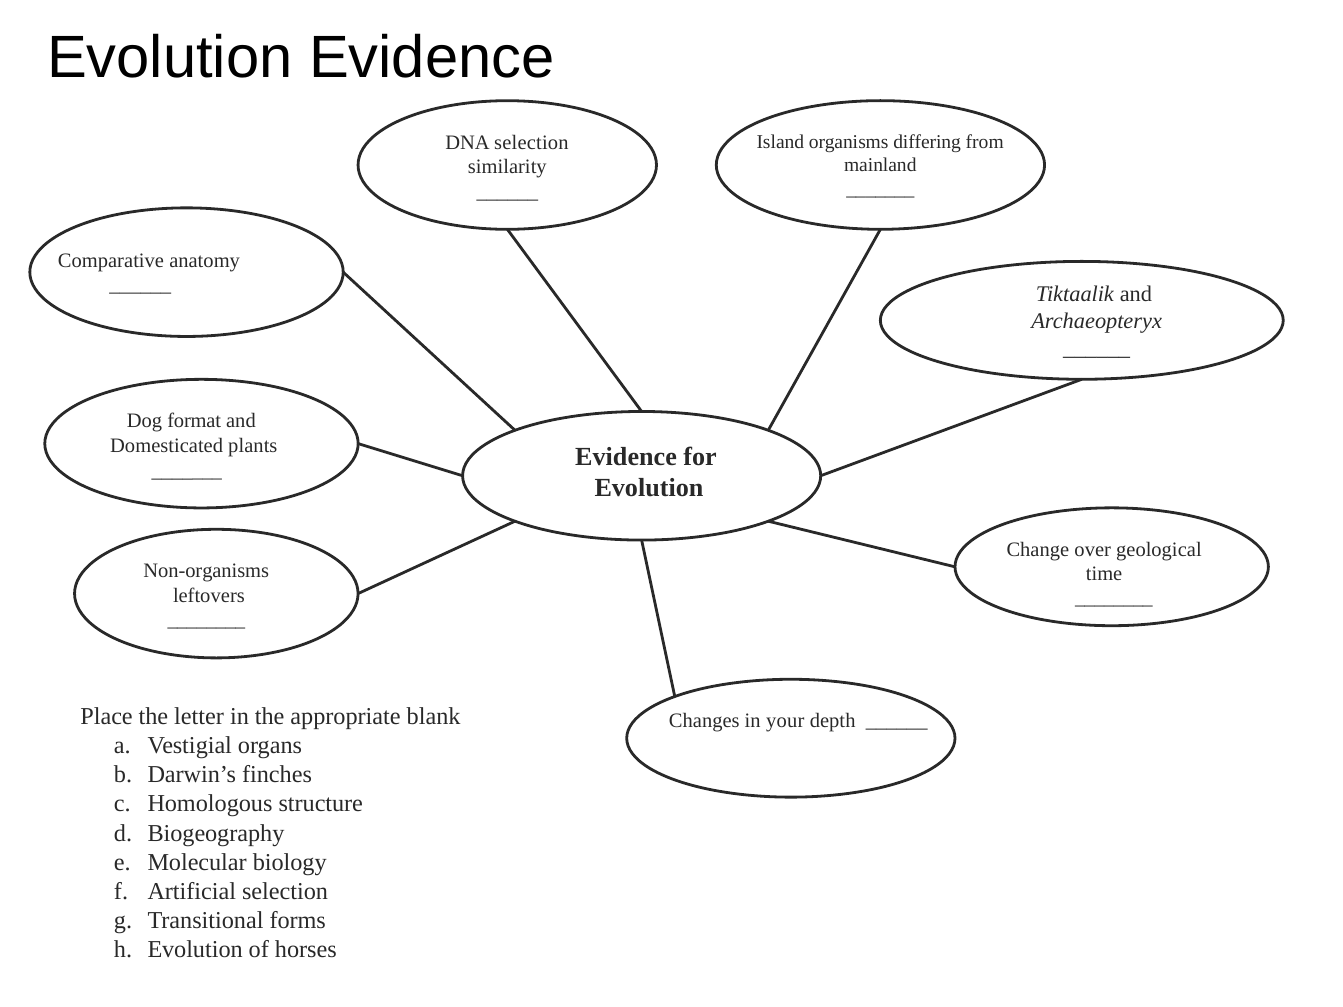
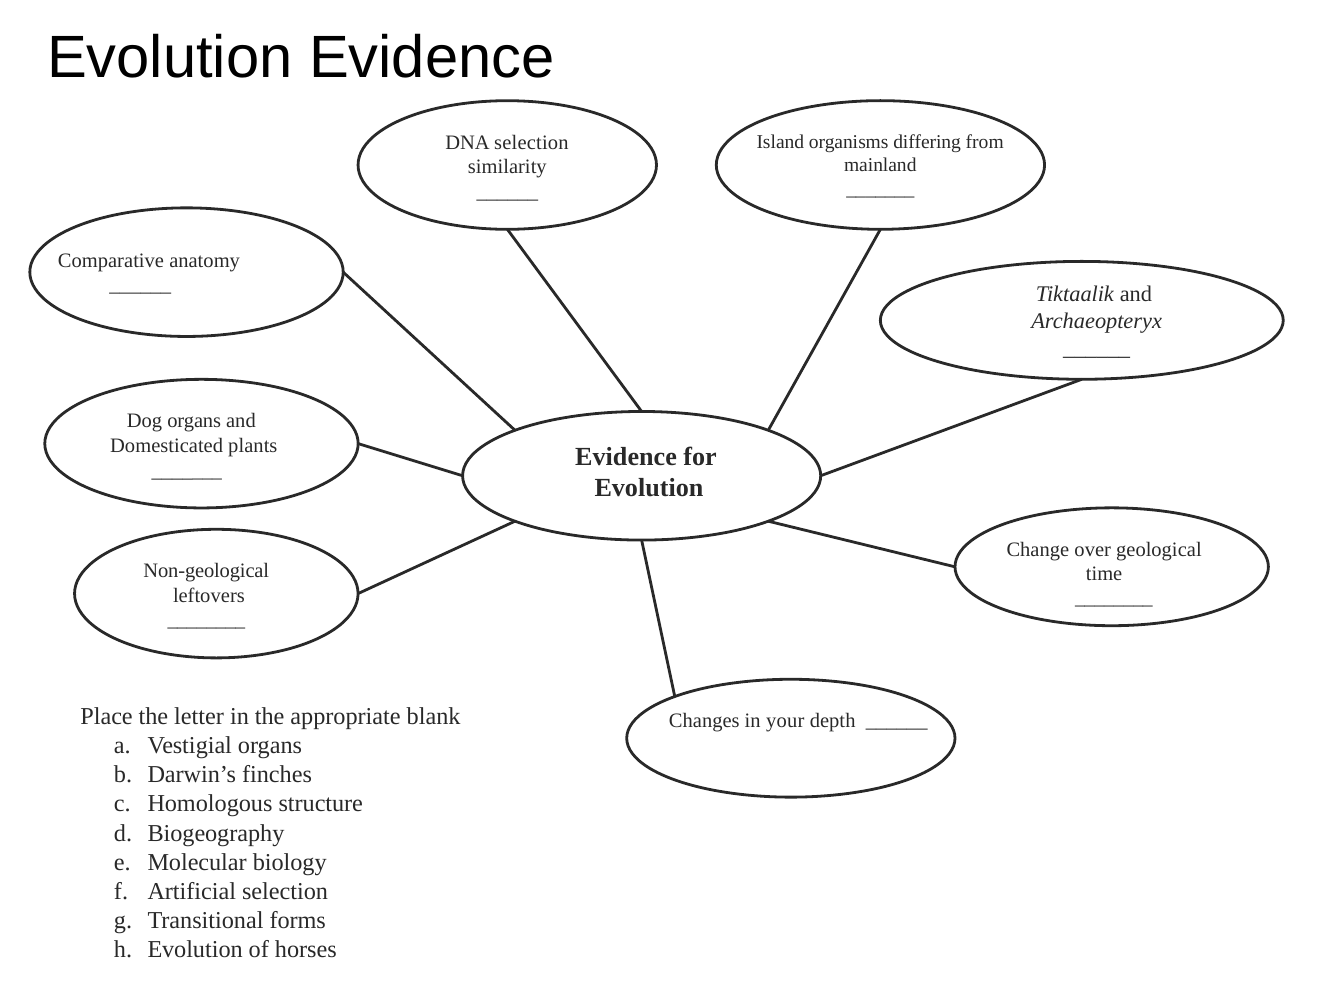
Dog format: format -> organs
Non-organisms: Non-organisms -> Non-geological
